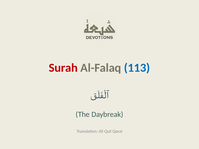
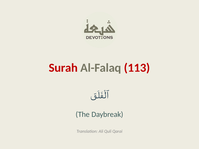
113 colour: blue -> red
